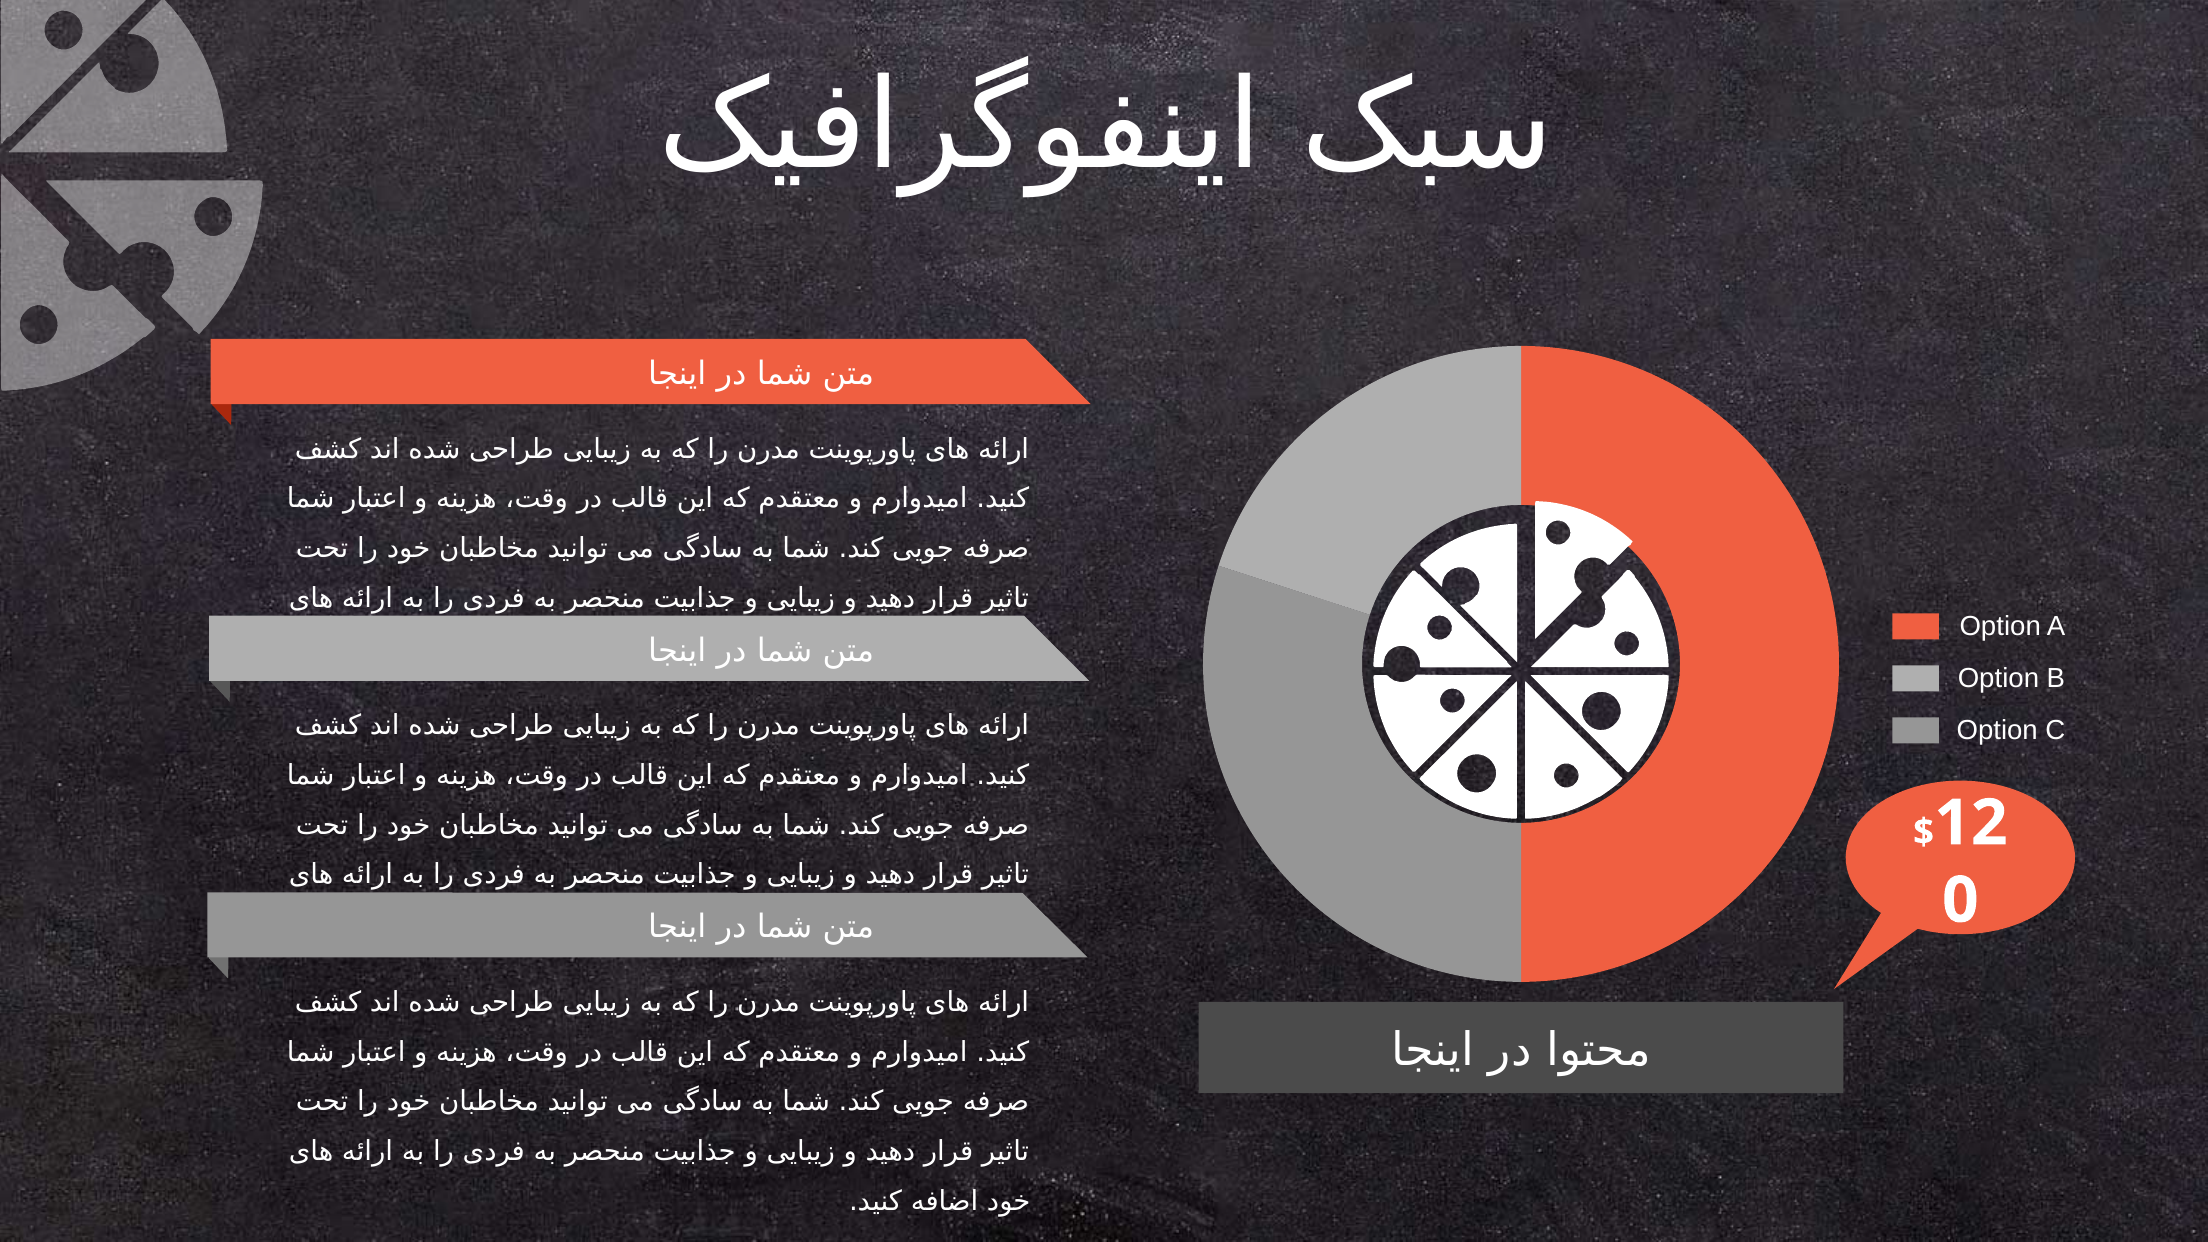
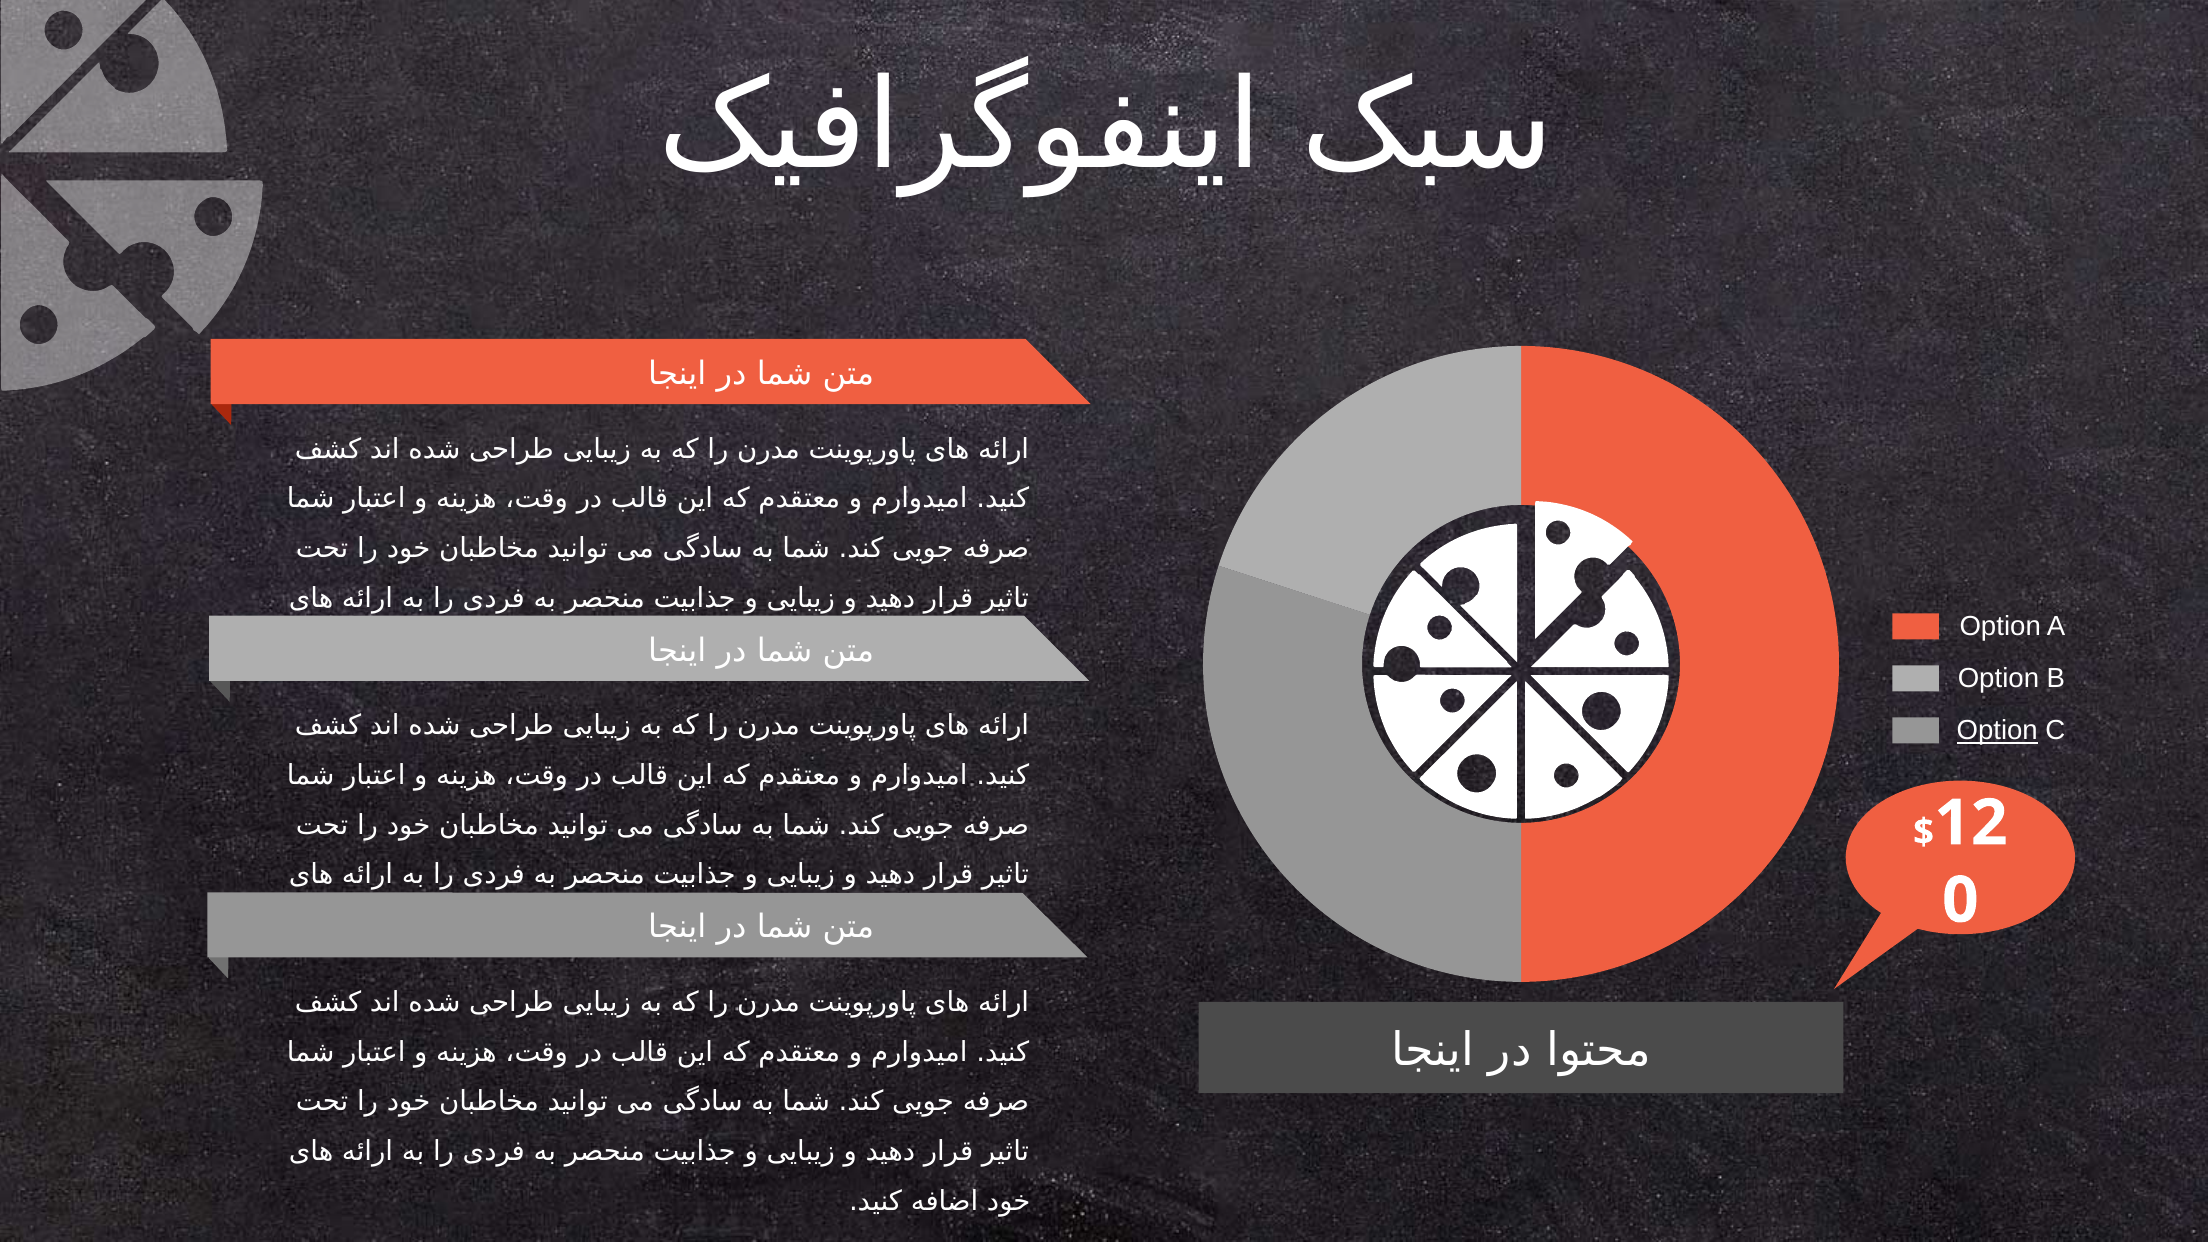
Option at (1997, 731) underline: none -> present
